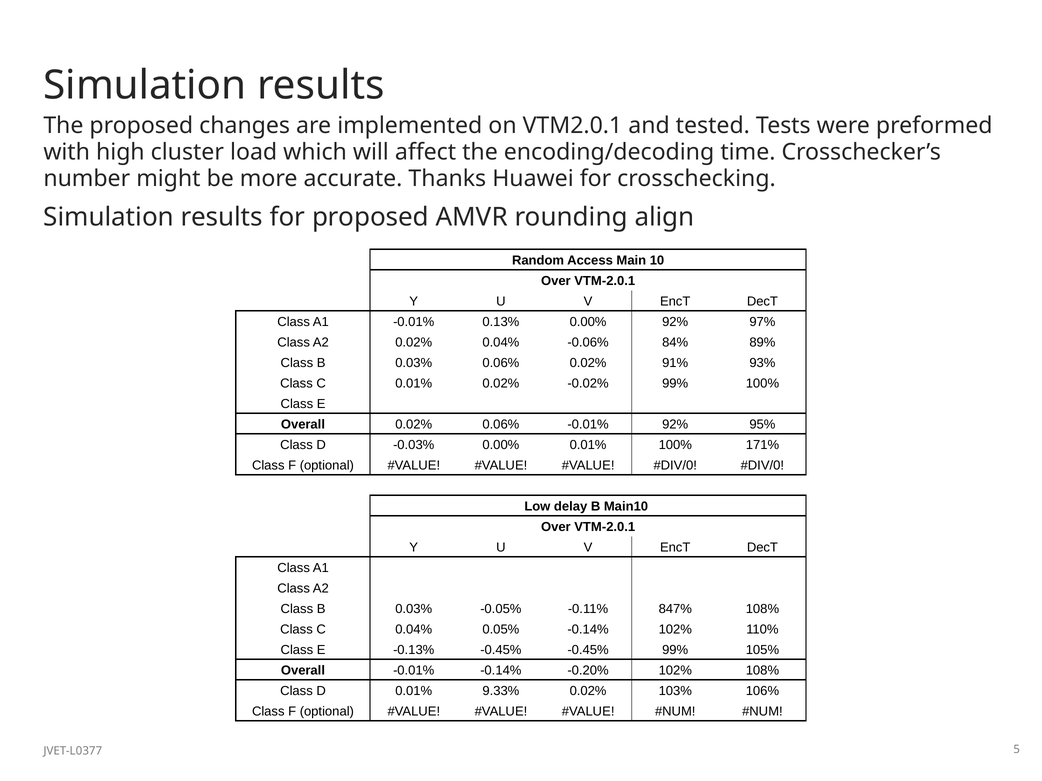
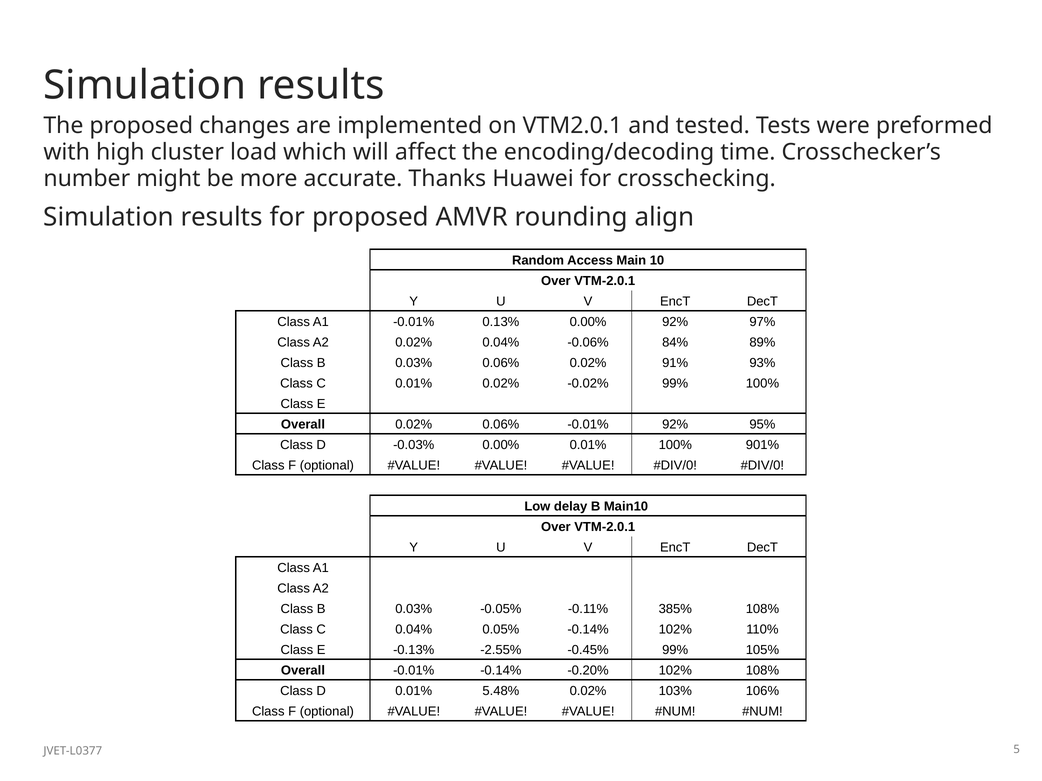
171%: 171% -> 901%
847%: 847% -> 385%
-0.13% -0.45%: -0.45% -> -2.55%
9.33%: 9.33% -> 5.48%
